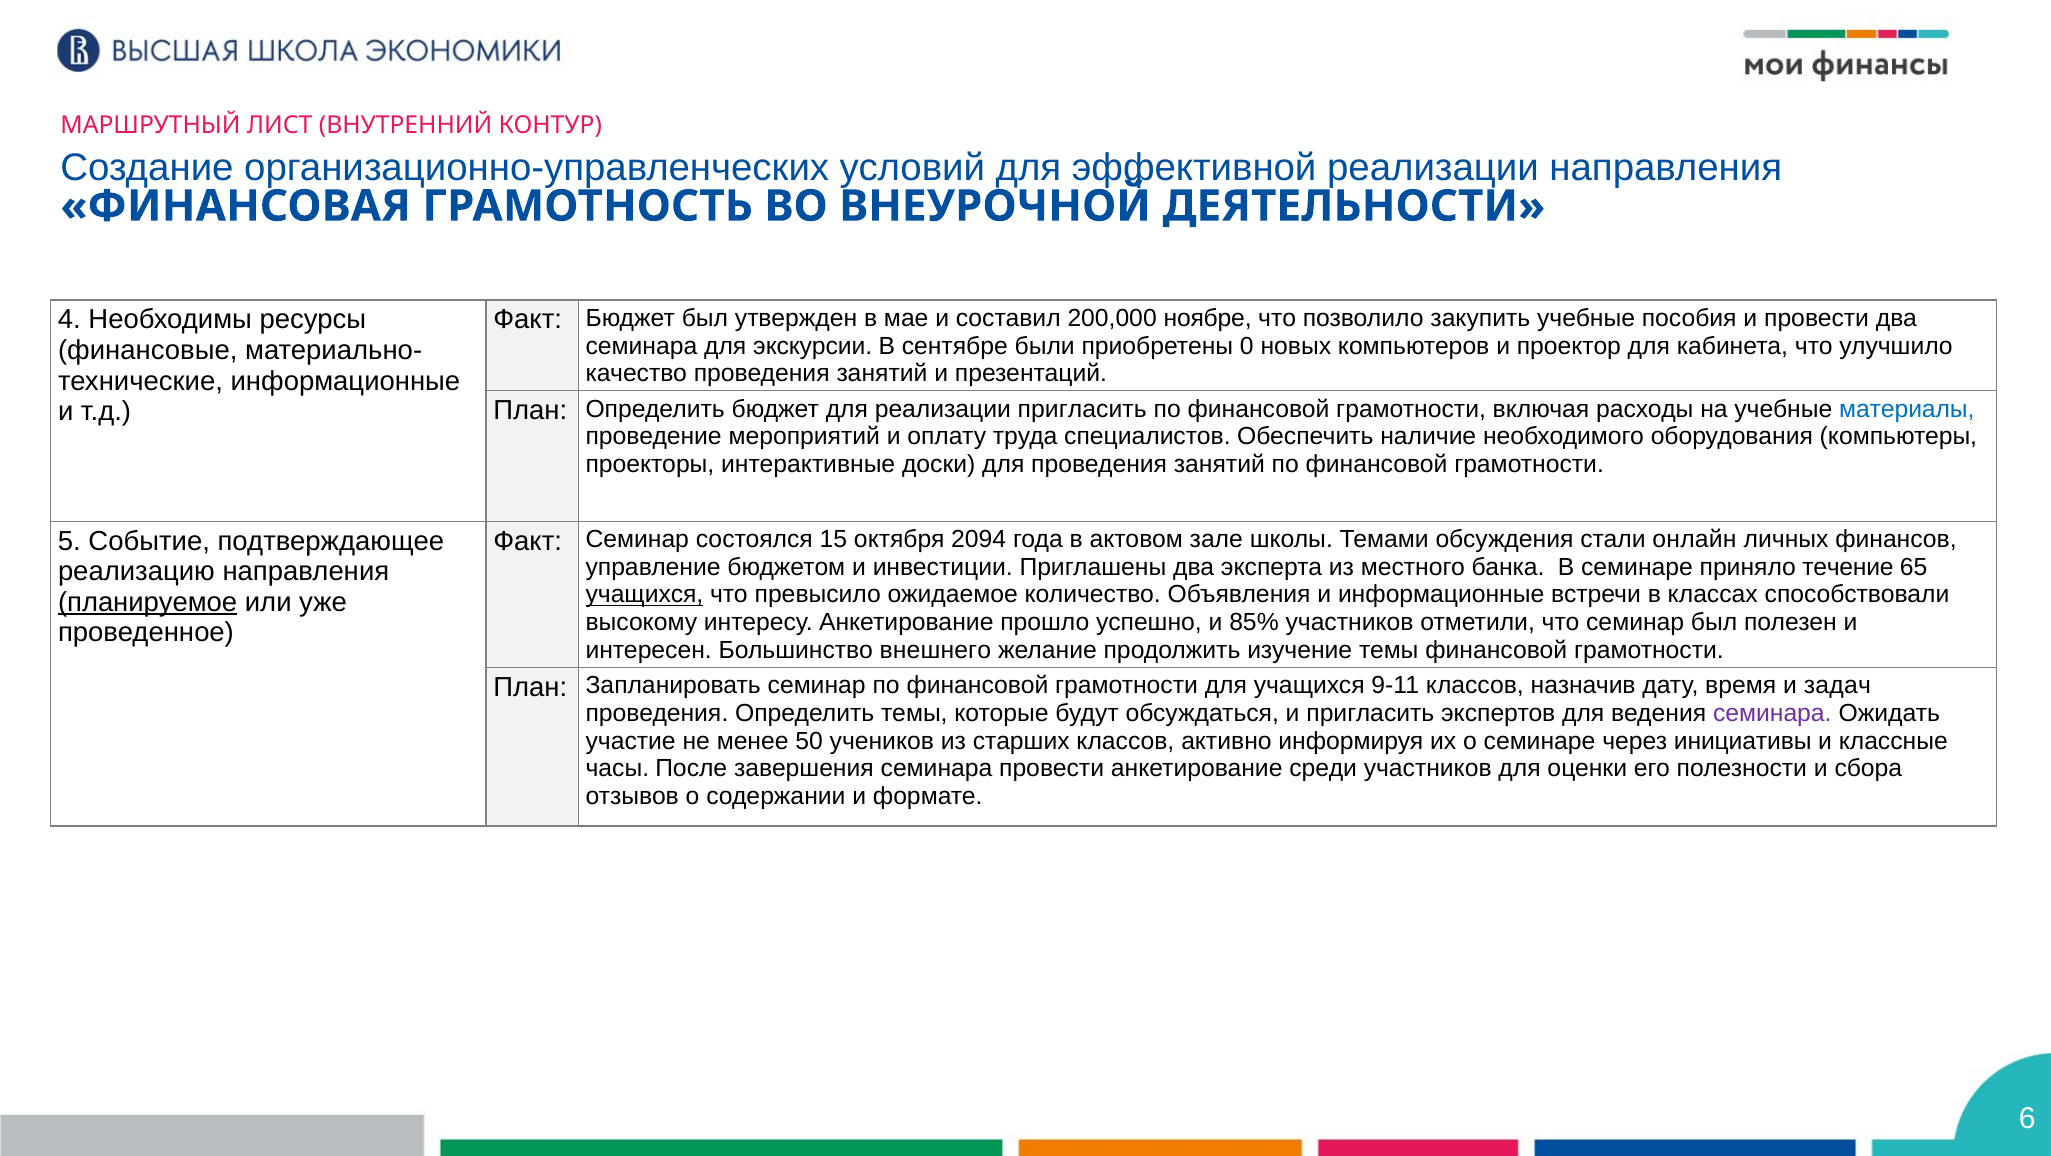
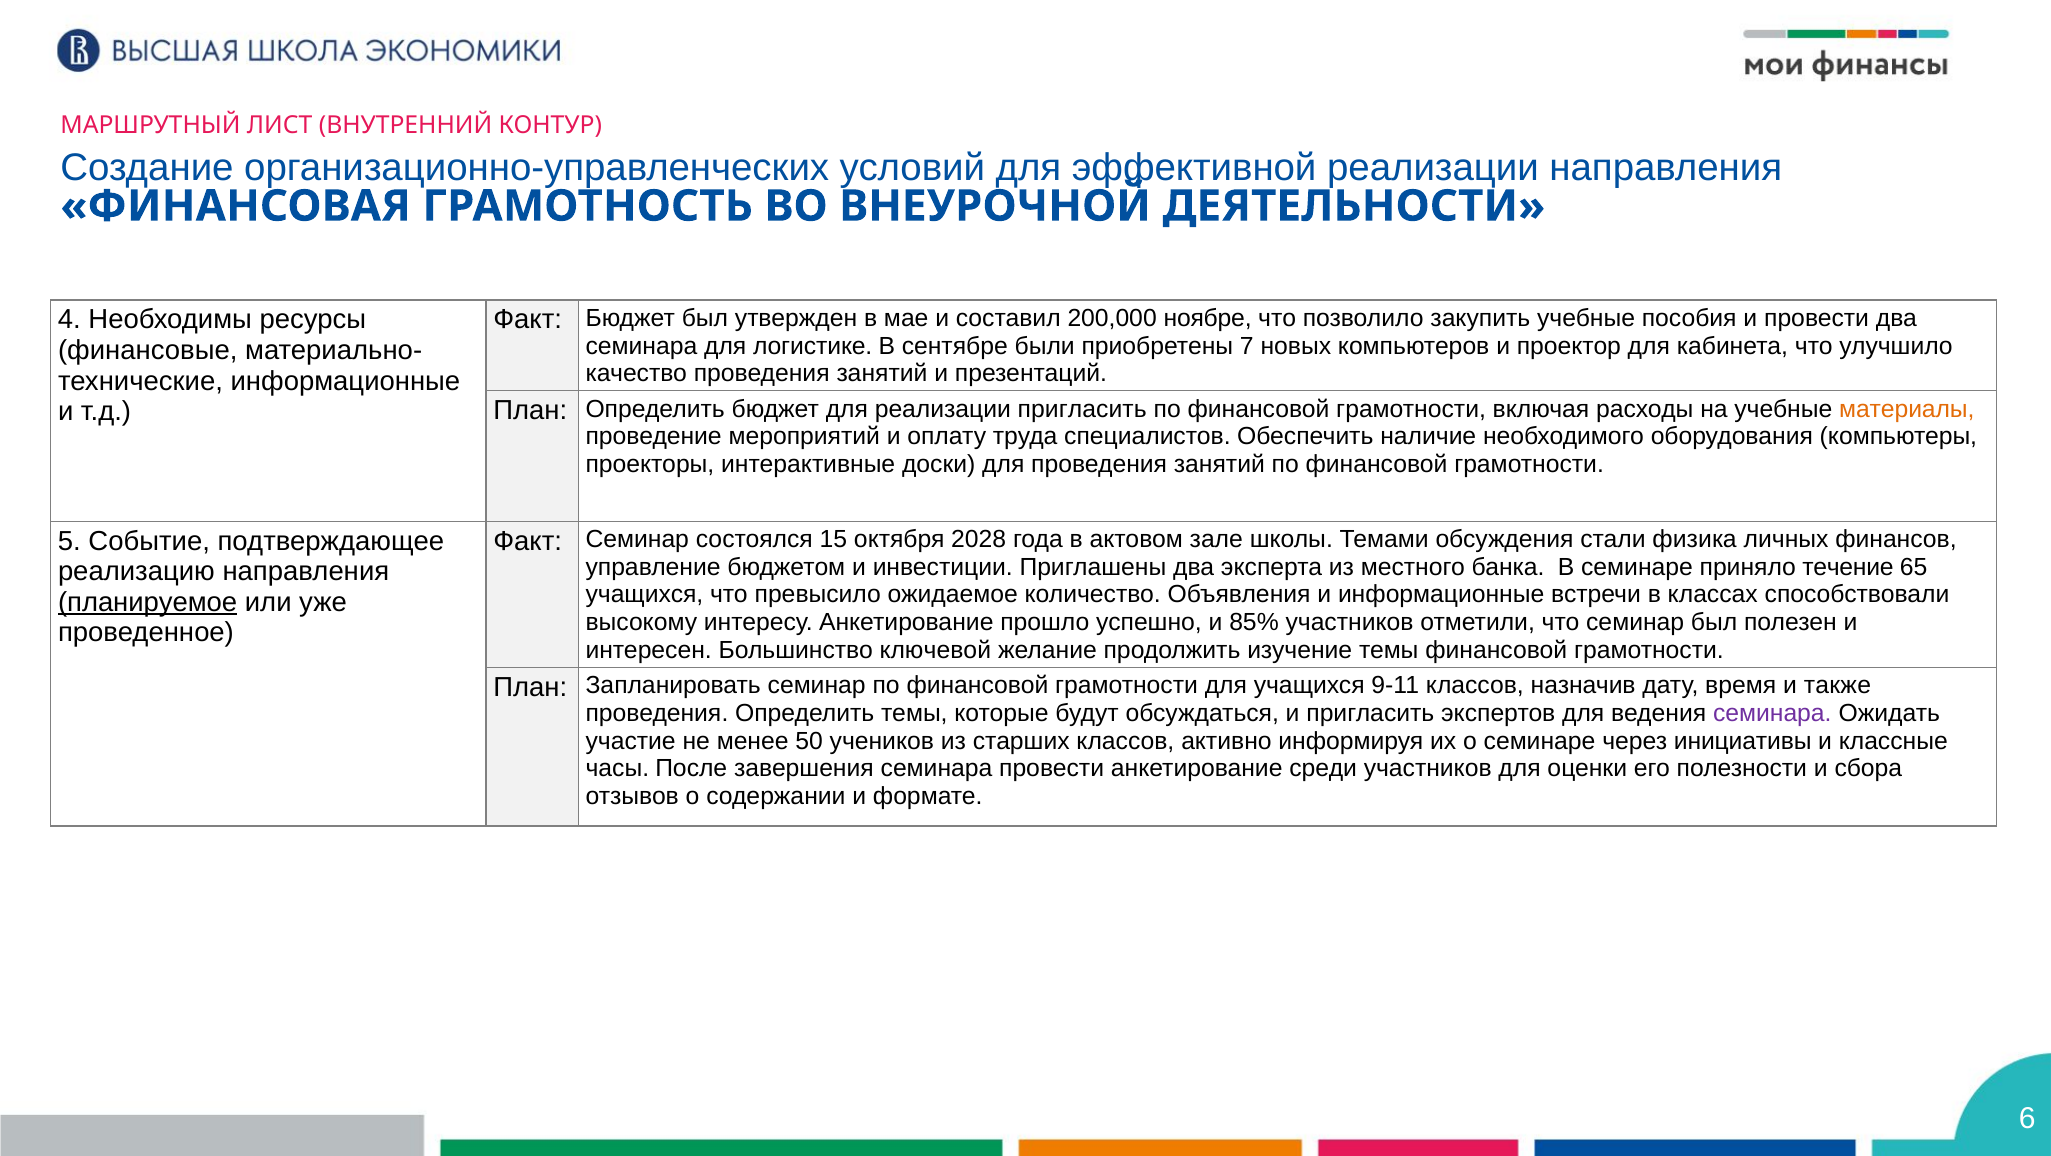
экскурсии: экскурсии -> логистике
0: 0 -> 7
материалы colour: blue -> orange
2094: 2094 -> 2028
онлайн: онлайн -> физика
учащихся at (644, 595) underline: present -> none
внешнего: внешнего -> ключевой
задач: задач -> также
